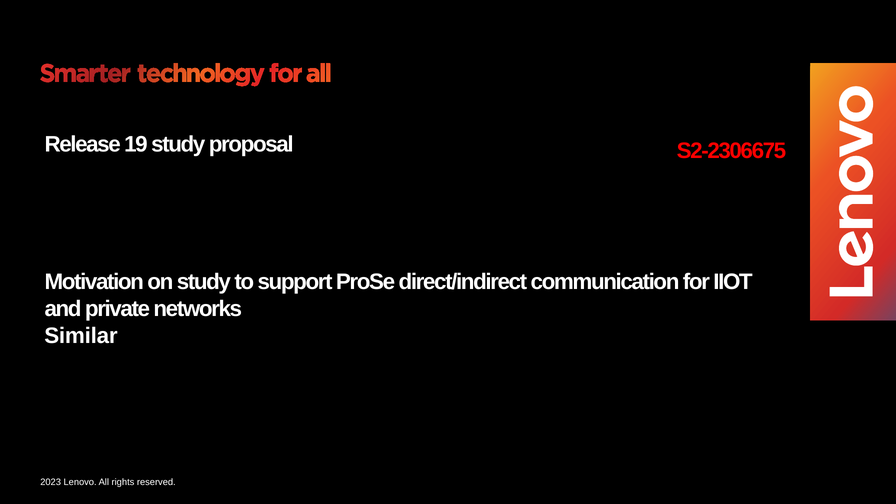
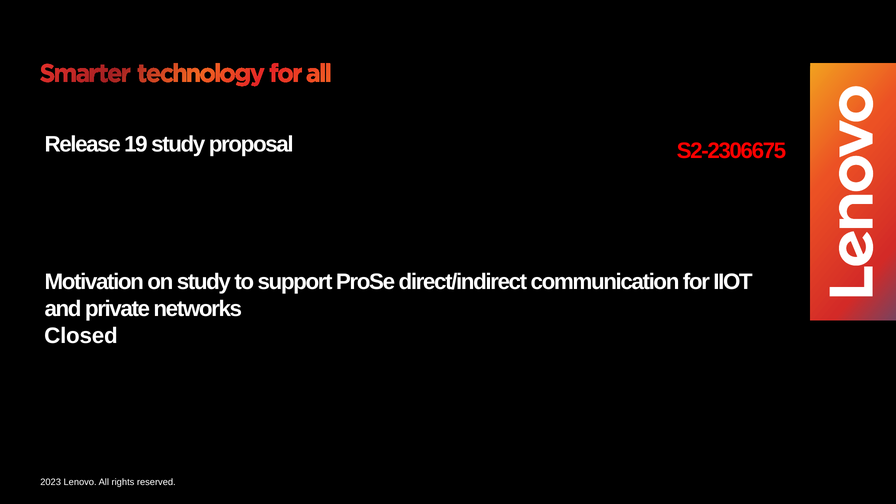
Similar: Similar -> Closed
